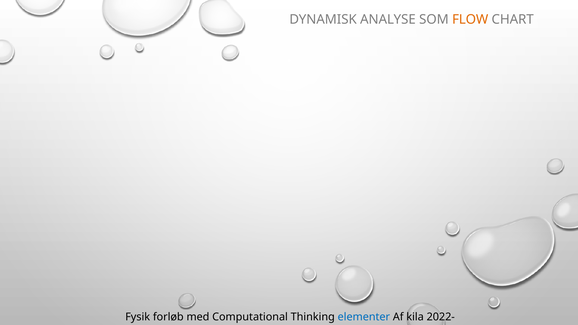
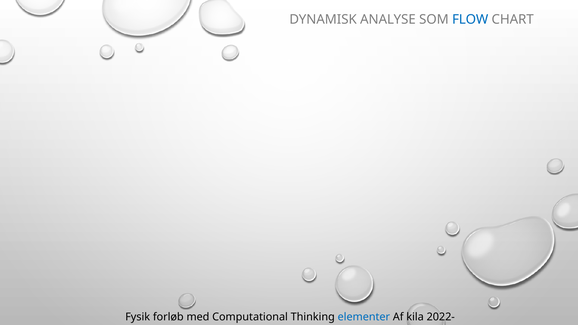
FLOW colour: orange -> blue
